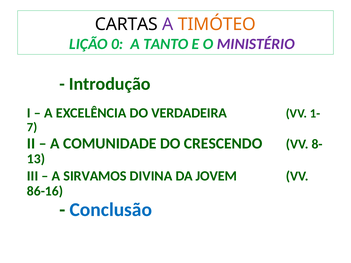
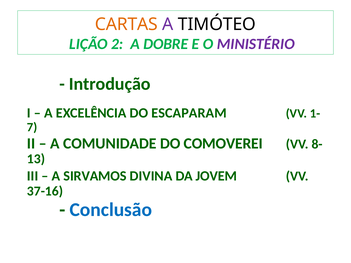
CARTAS colour: black -> orange
TIMÓTEO colour: orange -> black
0: 0 -> 2
TANTO: TANTO -> DOBRE
VERDADEIRA: VERDADEIRA -> ESCAPARAM
CRESCENDO: CRESCENDO -> COMOVEREI
86-16: 86-16 -> 37-16
